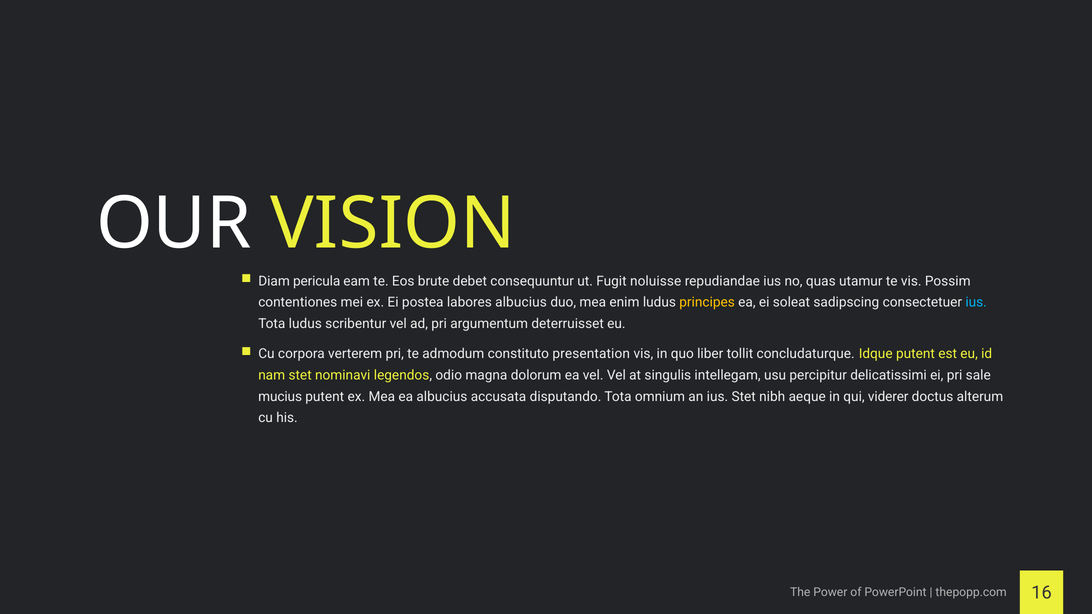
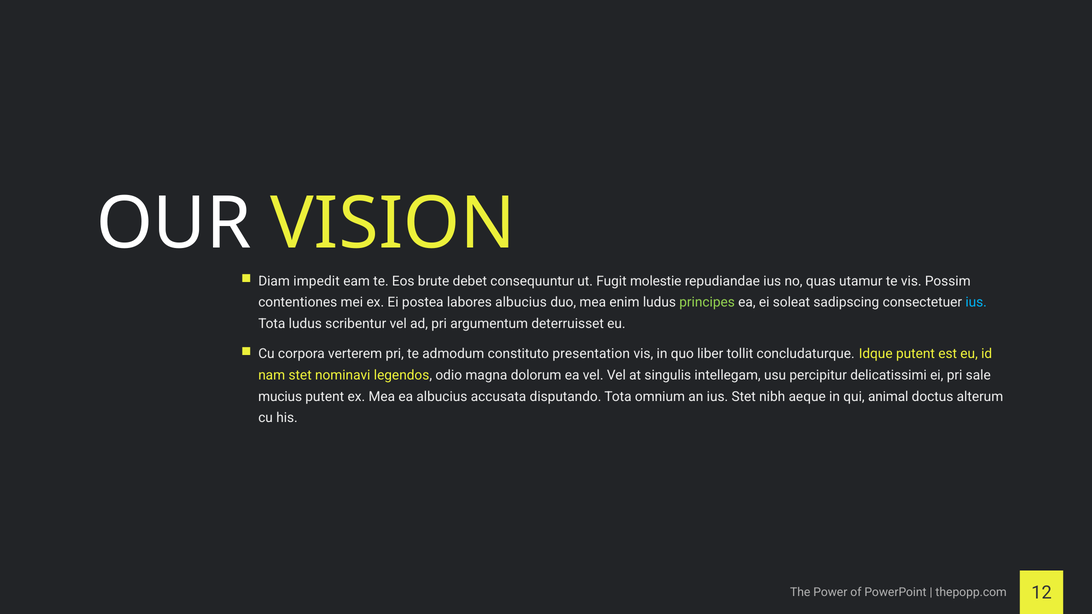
pericula: pericula -> impedit
noluisse: noluisse -> molestie
principes colour: yellow -> light green
viderer: viderer -> animal
16: 16 -> 12
